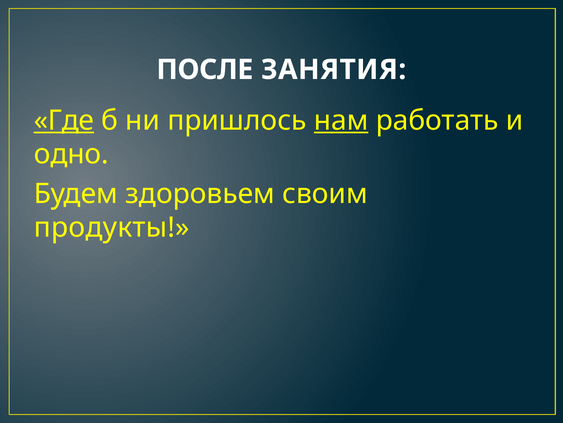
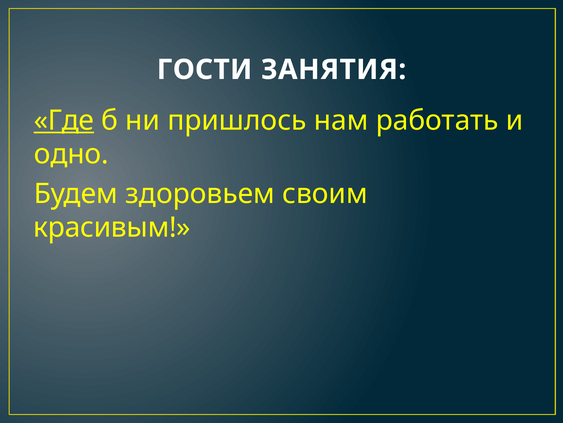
ПОСЛЕ: ПОСЛЕ -> ГОСТИ
нам underline: present -> none
продукты: продукты -> красивым
